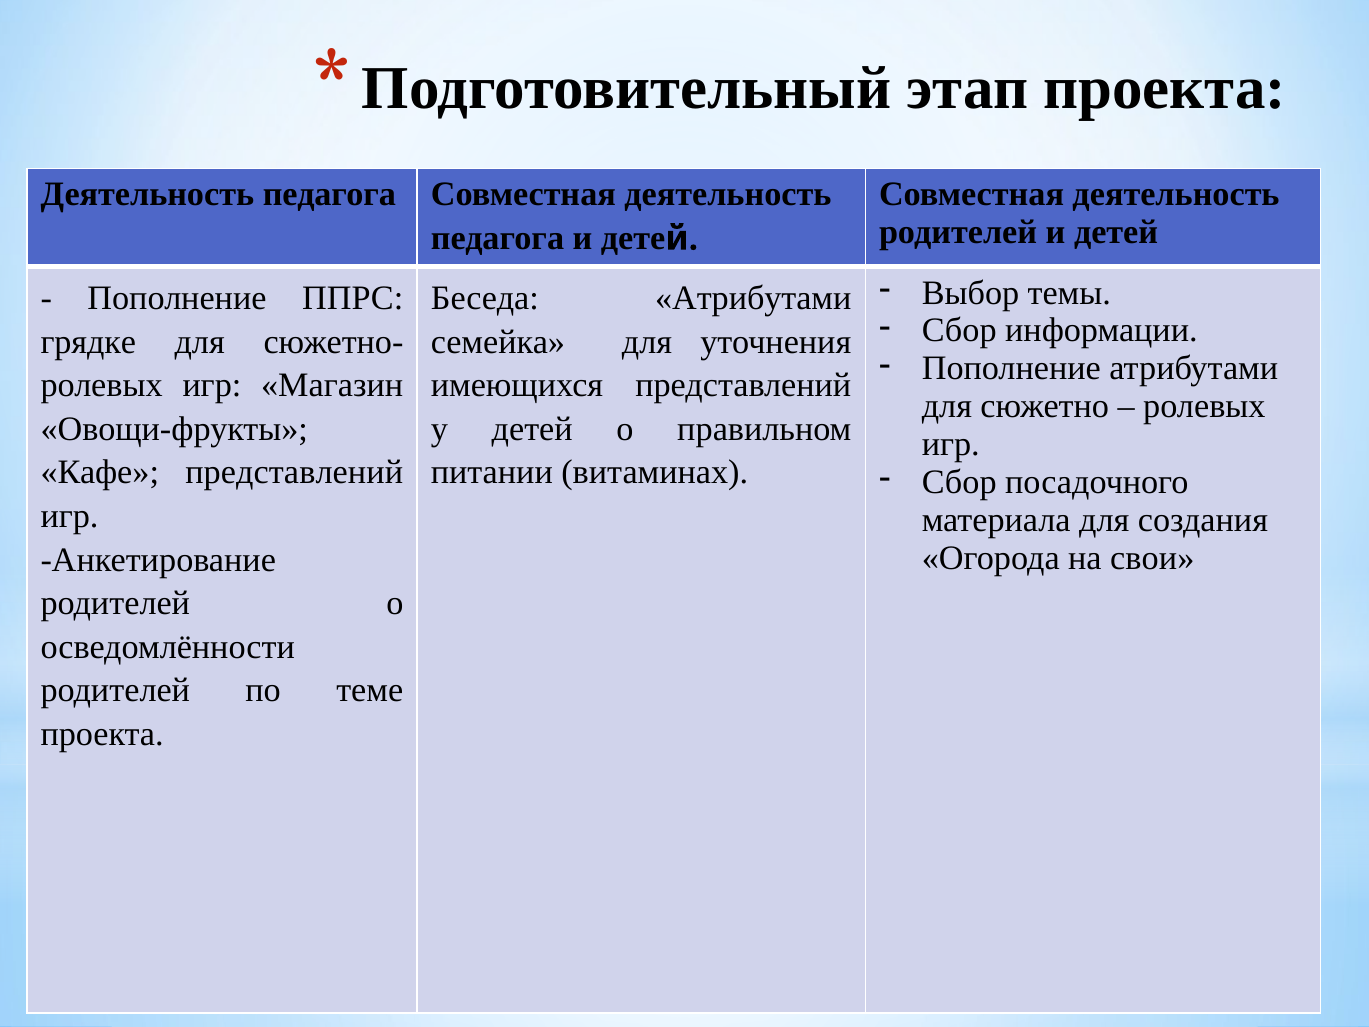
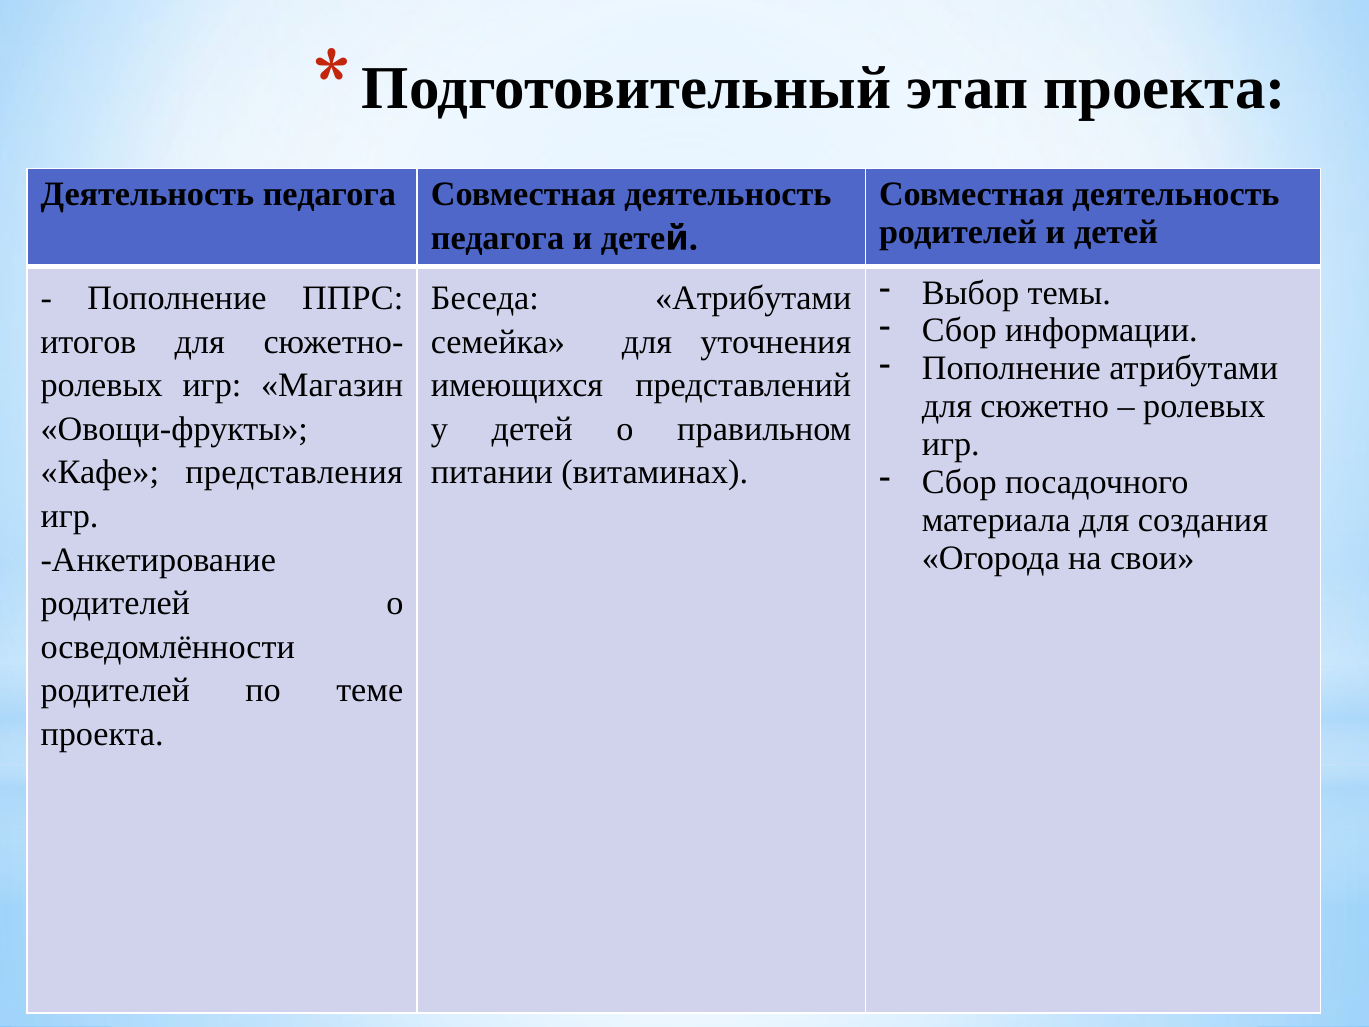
грядке: грядке -> итогов
Кафе представлений: представлений -> представления
